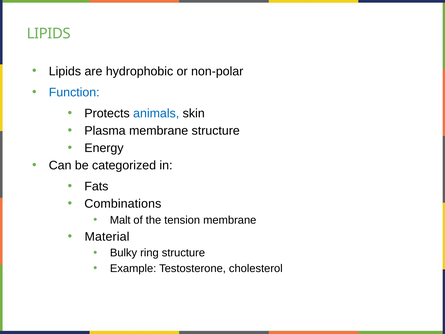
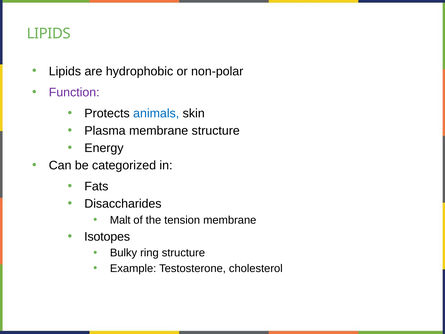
Function colour: blue -> purple
Combinations: Combinations -> Disaccharides
Material: Material -> Isotopes
